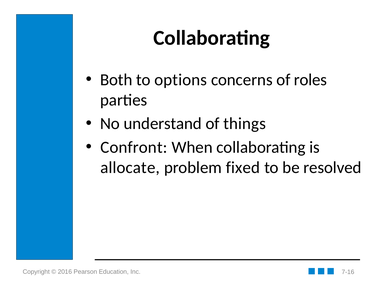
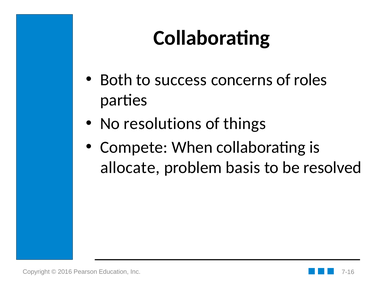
options: options -> success
understand: understand -> resolutions
Confront: Confront -> Compete
fixed: fixed -> basis
